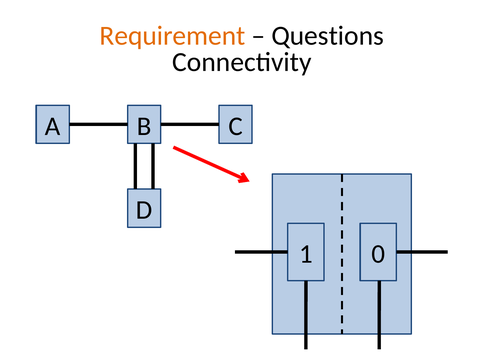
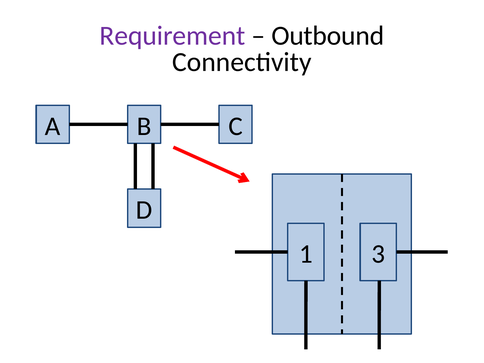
Requirement colour: orange -> purple
Questions: Questions -> Outbound
0: 0 -> 3
